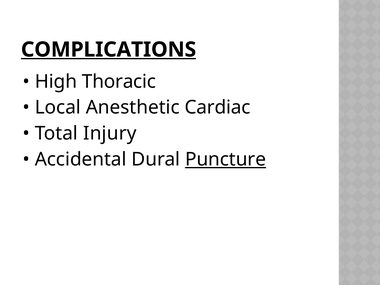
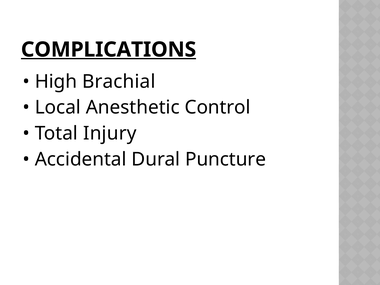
Thoracic: Thoracic -> Brachial
Cardiac: Cardiac -> Control
Puncture underline: present -> none
